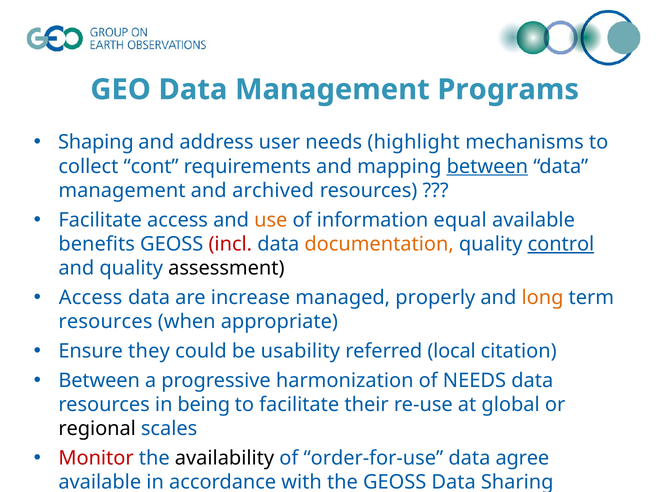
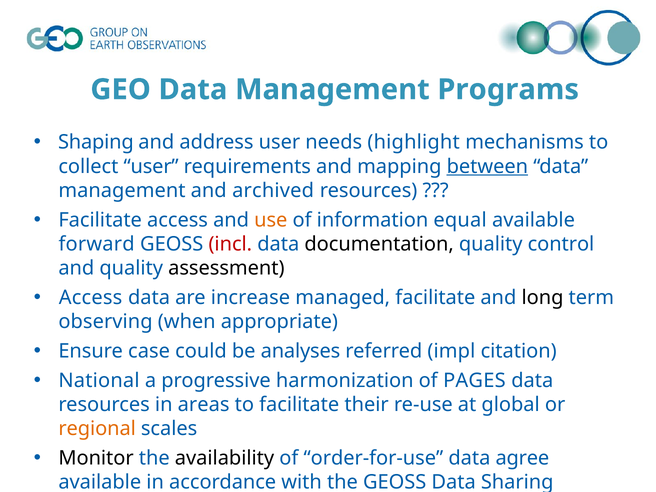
collect cont: cont -> user
benefits: benefits -> forward
documentation colour: orange -> black
control underline: present -> none
managed properly: properly -> facilitate
long colour: orange -> black
resources at (105, 322): resources -> observing
they: they -> case
usability: usability -> analyses
local: local -> impl
Between at (99, 381): Between -> National
of NEEDS: NEEDS -> PAGES
being: being -> areas
regional colour: black -> orange
Monitor colour: red -> black
